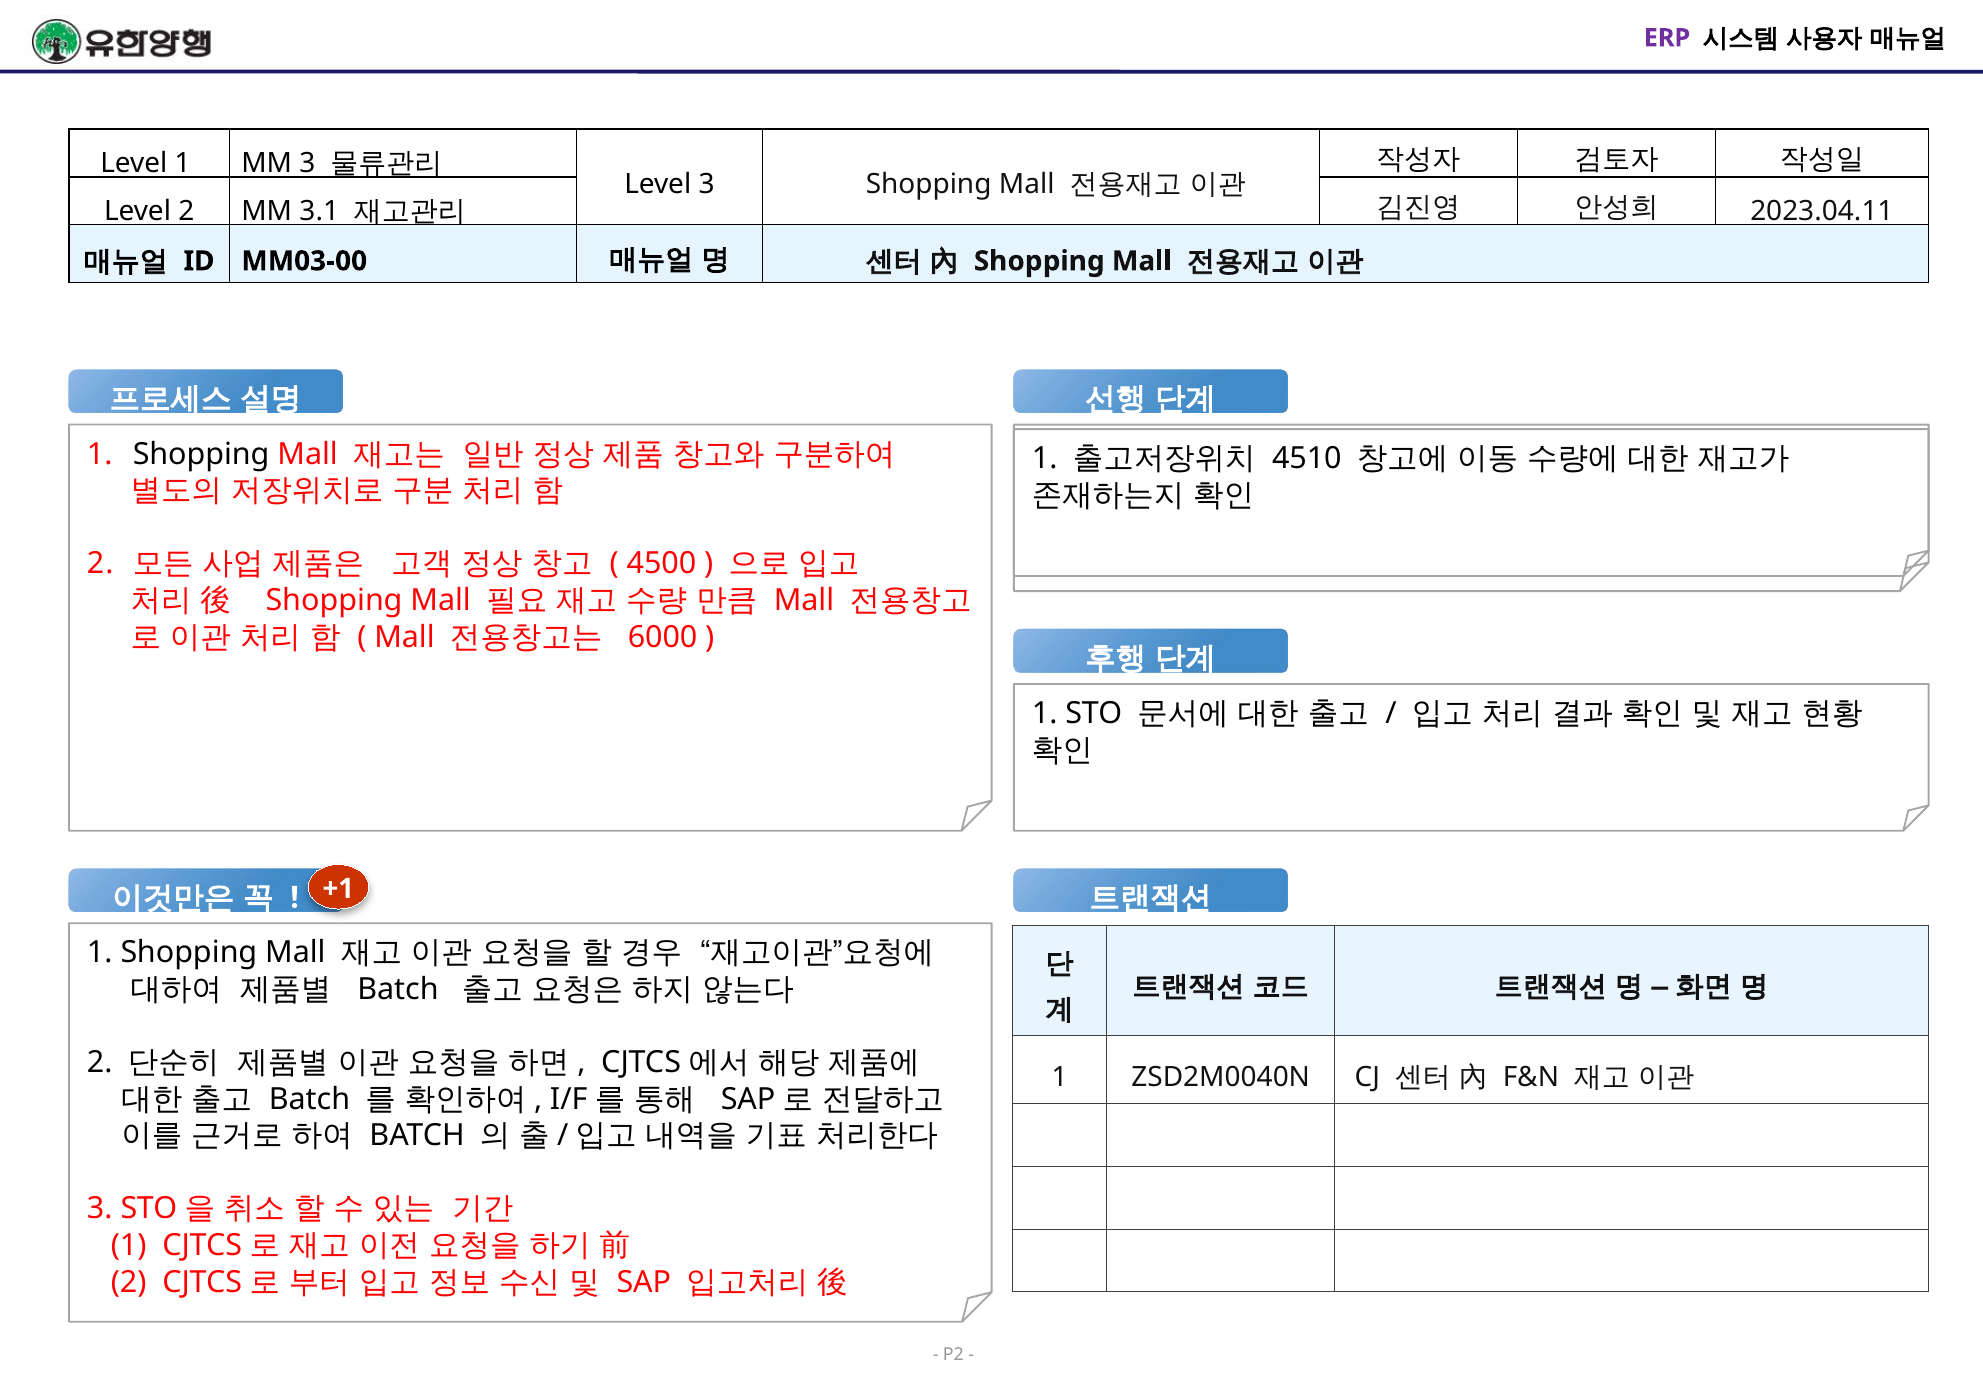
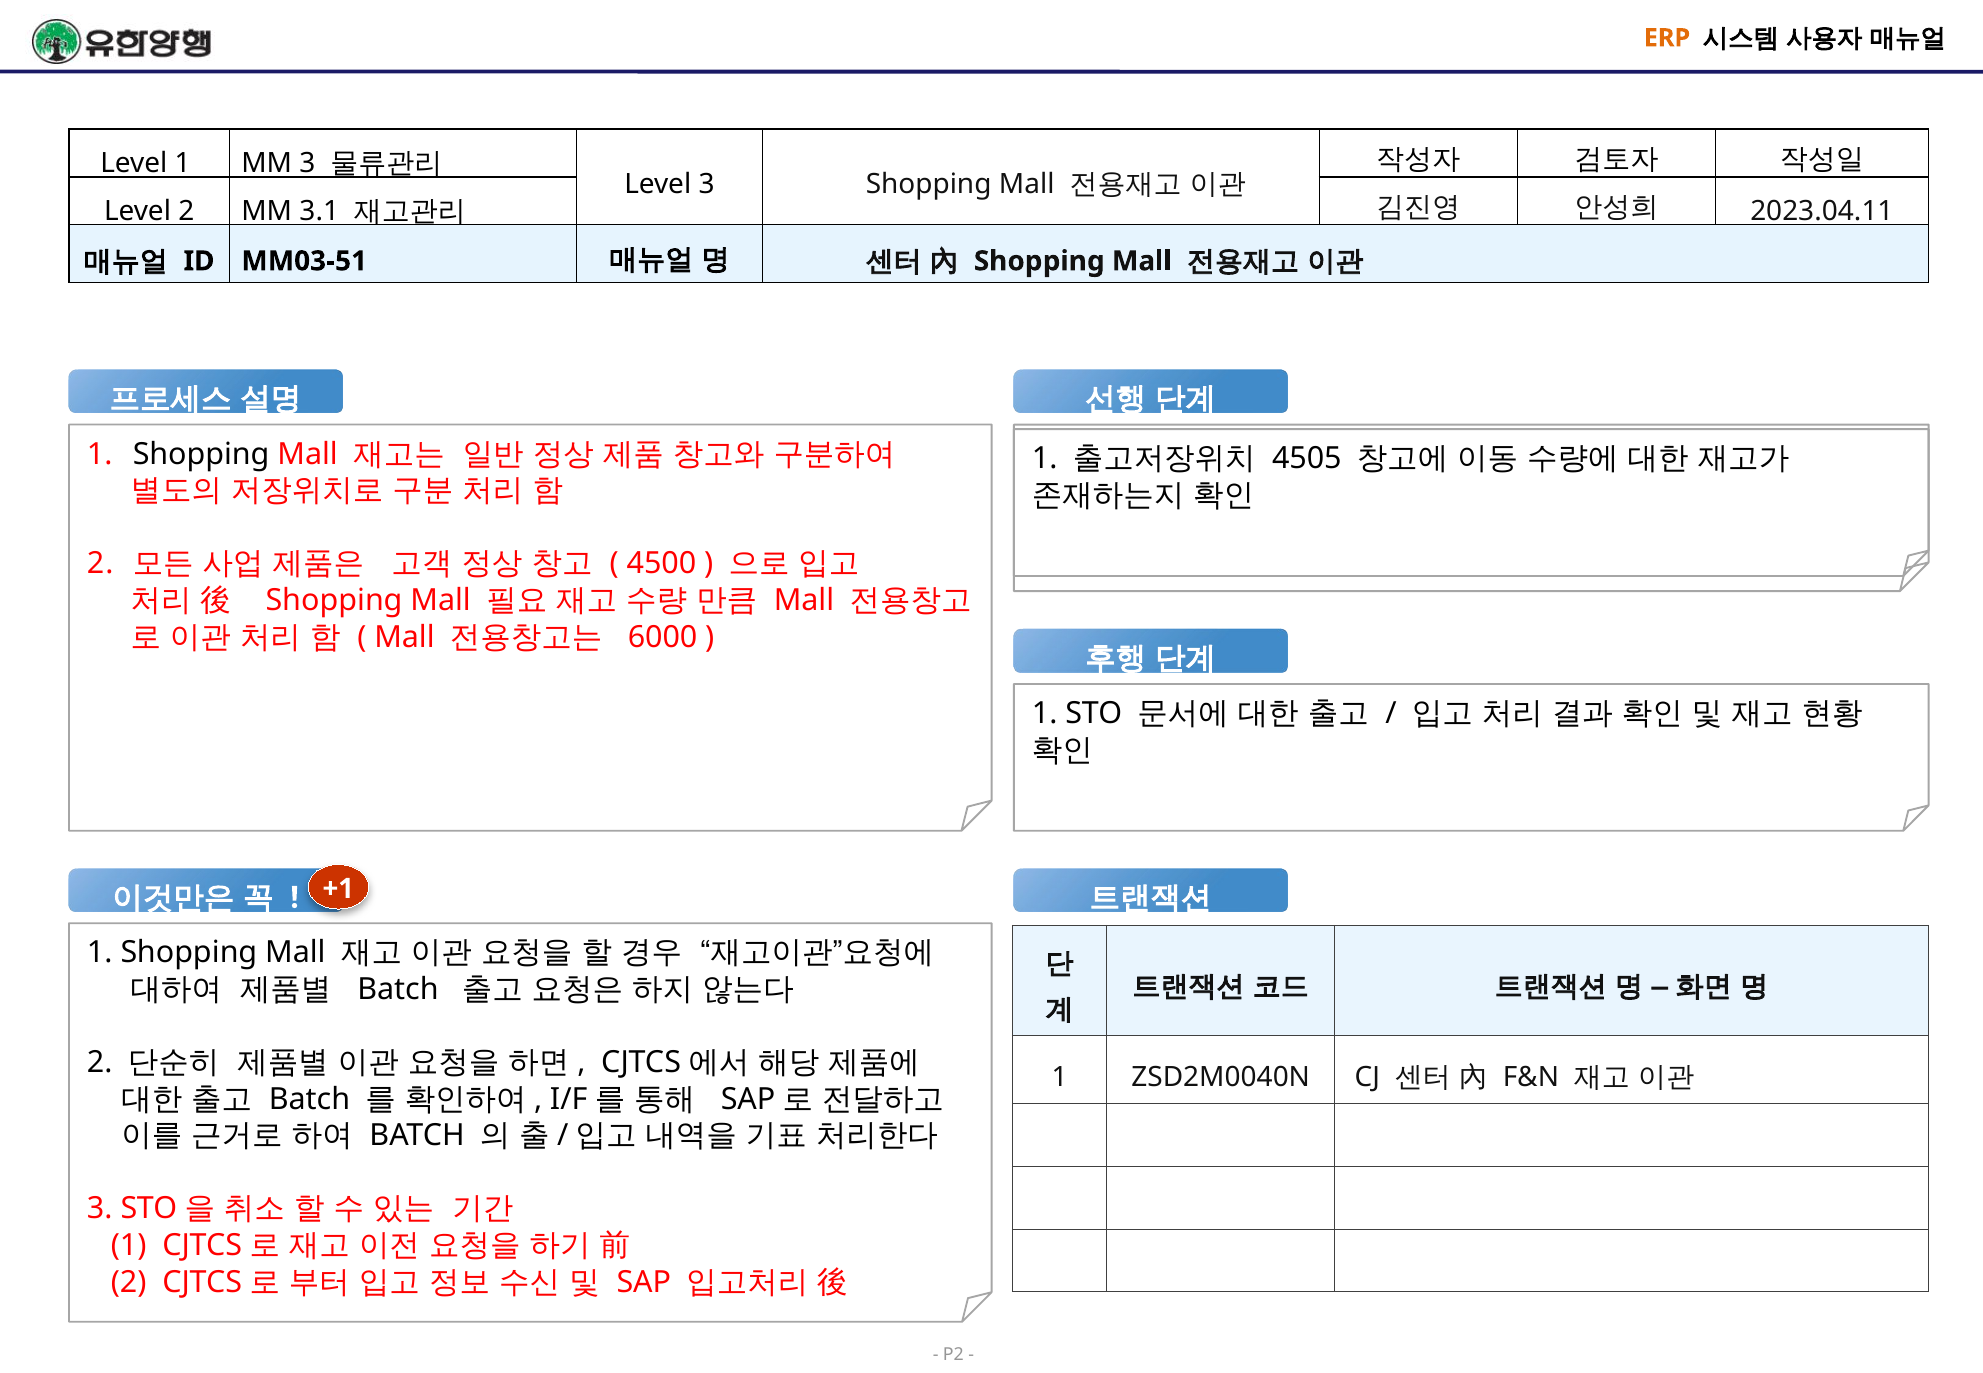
ERP colour: purple -> orange
MM03-00: MM03-00 -> MM03-51
4510: 4510 -> 4505
